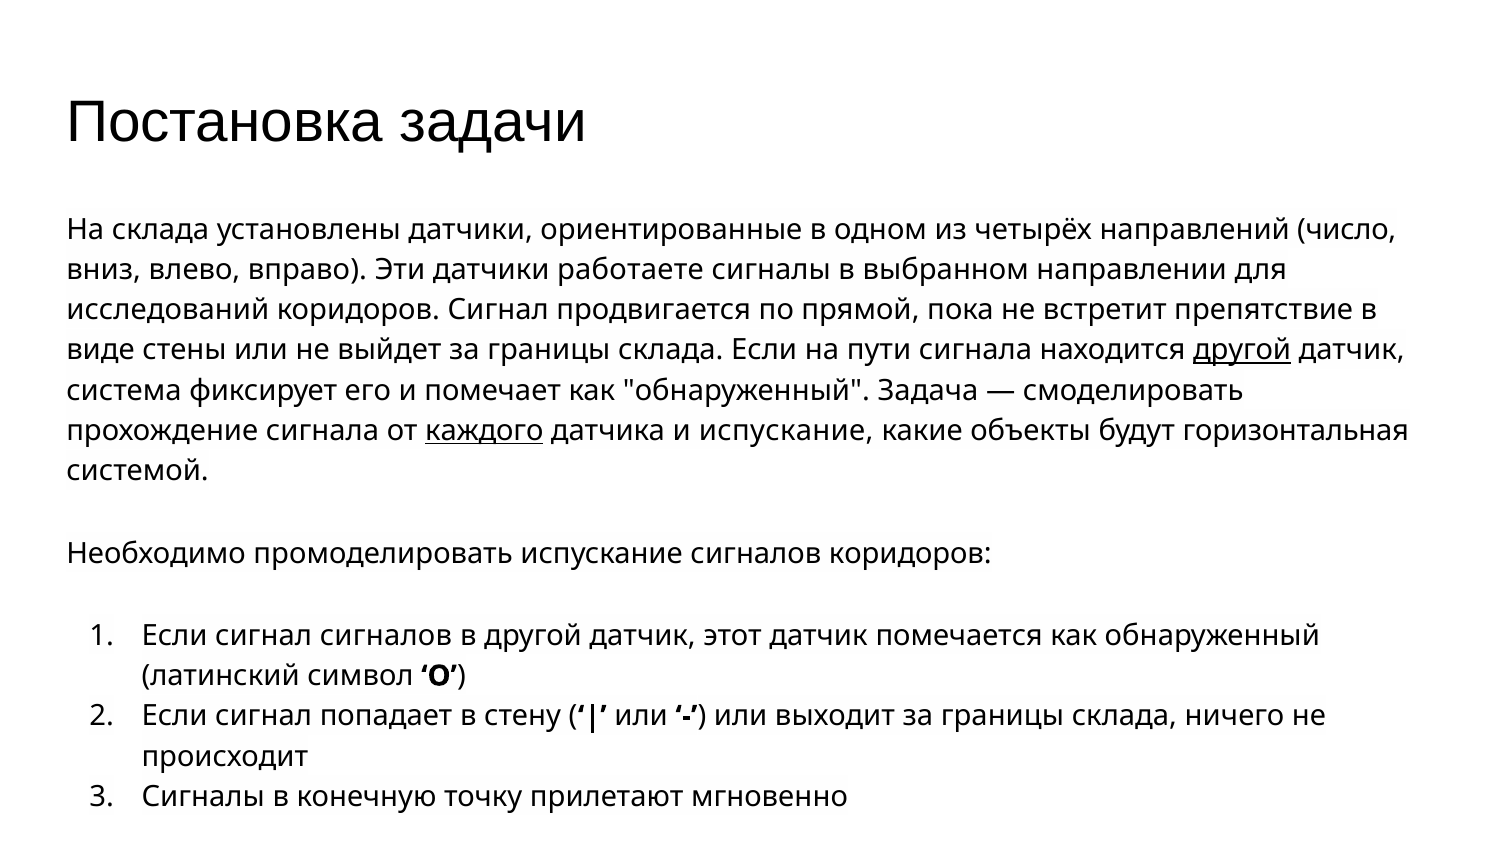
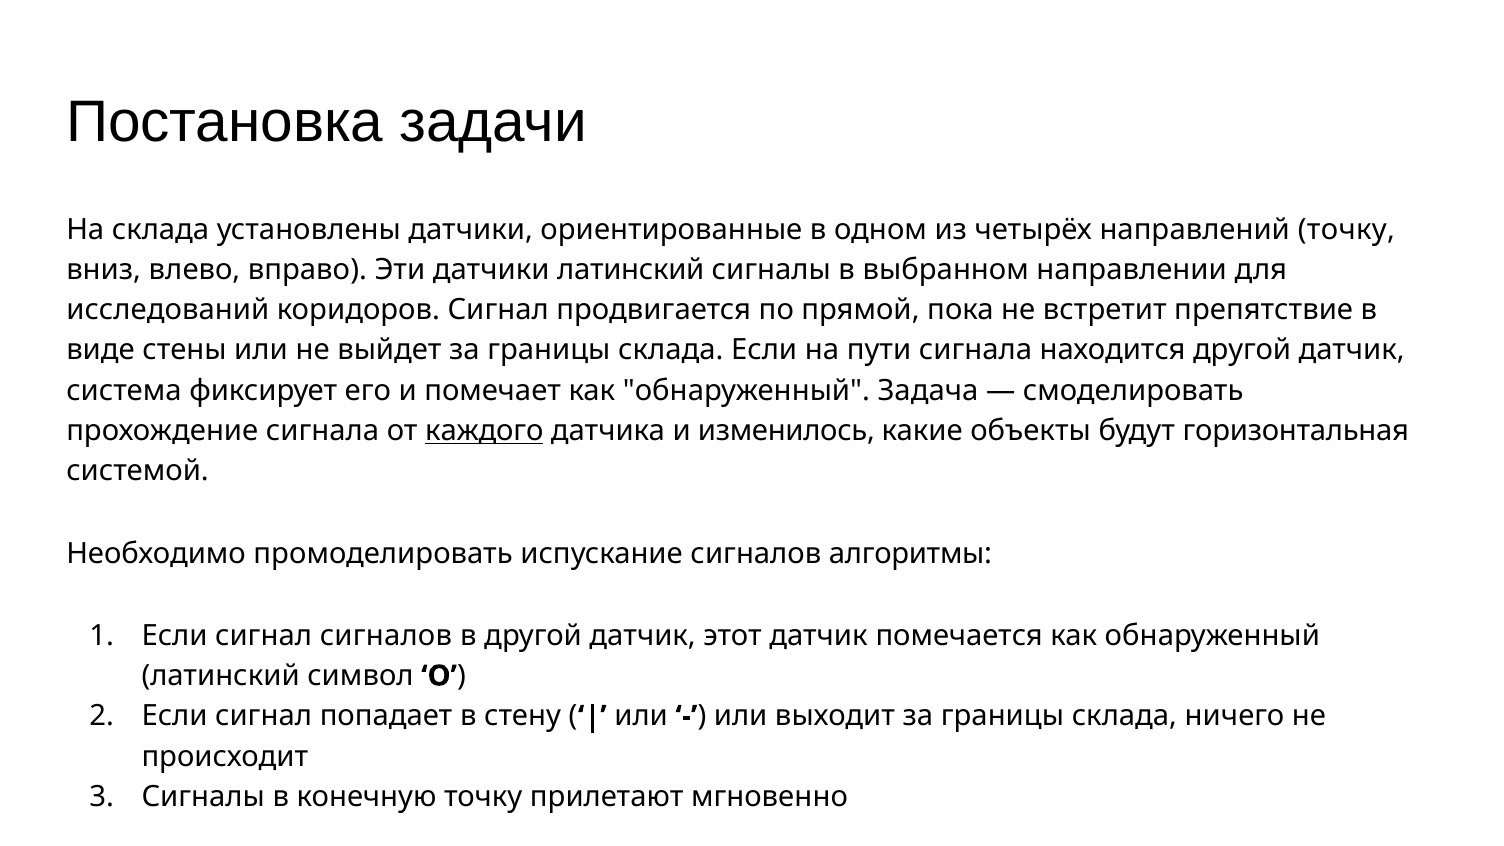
направлений число: число -> точку
датчики работаете: работаете -> латинский
другой at (1242, 350) underline: present -> none
и испускание: испускание -> изменилось
сигналов коридоров: коридоров -> алгоритмы
